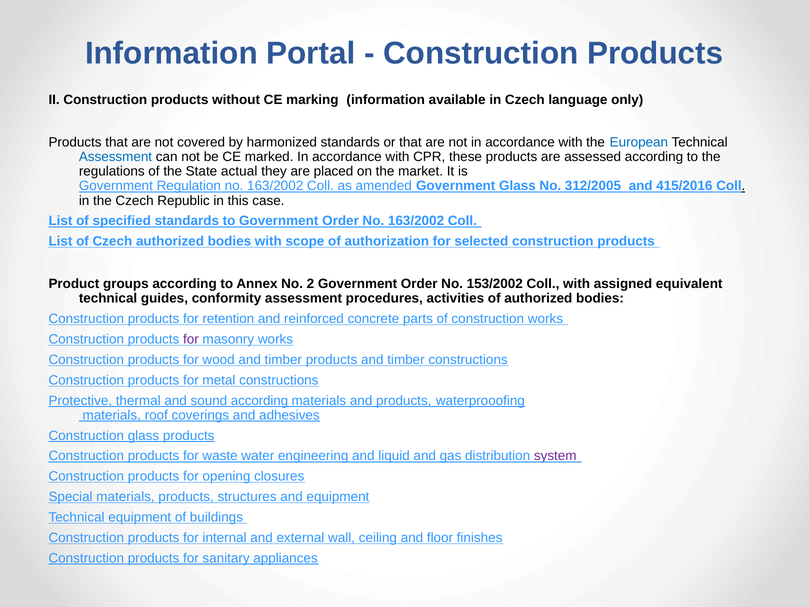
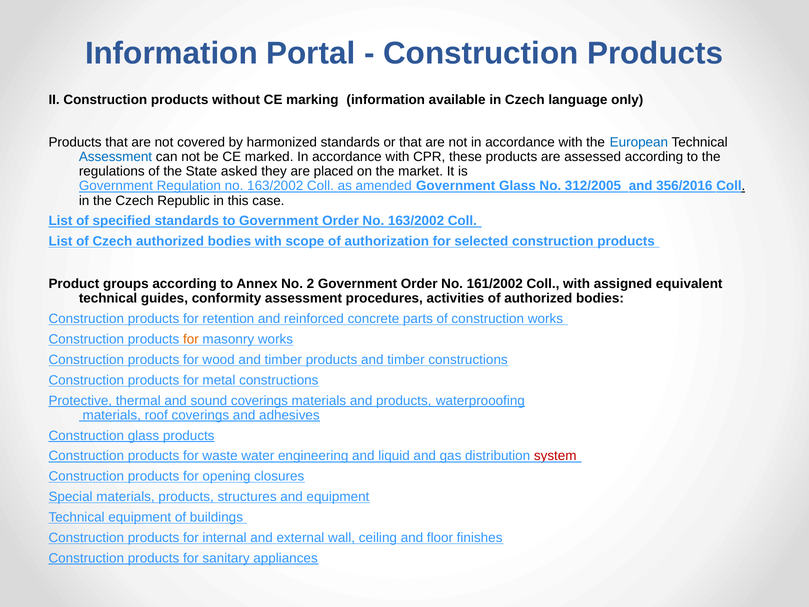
actual: actual -> asked
415/2016: 415/2016 -> 356/2016
153/2002: 153/2002 -> 161/2002
for at (191, 339) colour: purple -> orange
sound according: according -> coverings
system colour: purple -> red
